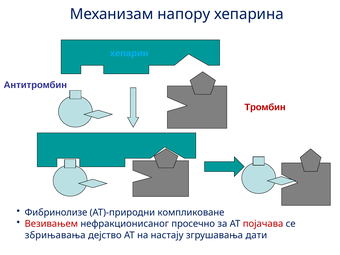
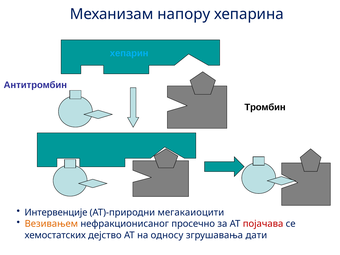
Тромбин colour: red -> black
Фибринолизе: Фибринолизе -> Интервенције
компликоване: компликоване -> мегакаиоцити
Везивањем colour: red -> orange
збрињавања: збрињавања -> хемостатских
настају: настају -> односу
